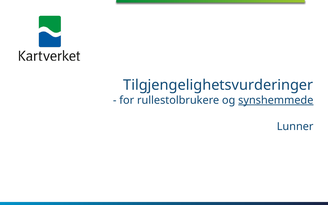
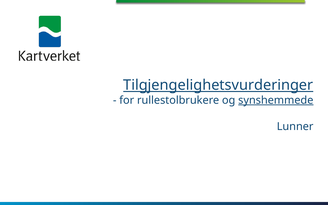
Tilgjengelighetsvurderinger underline: none -> present
